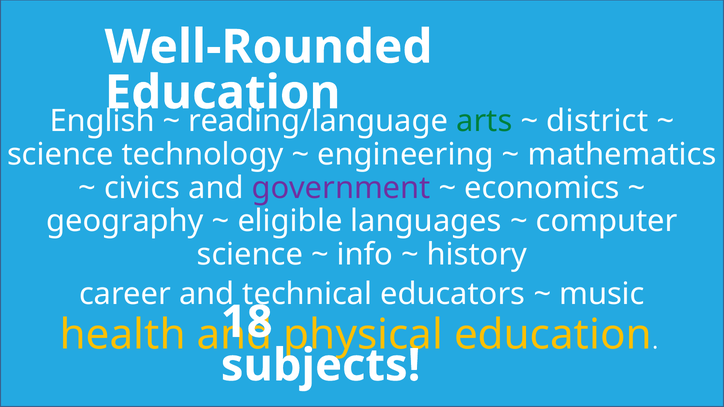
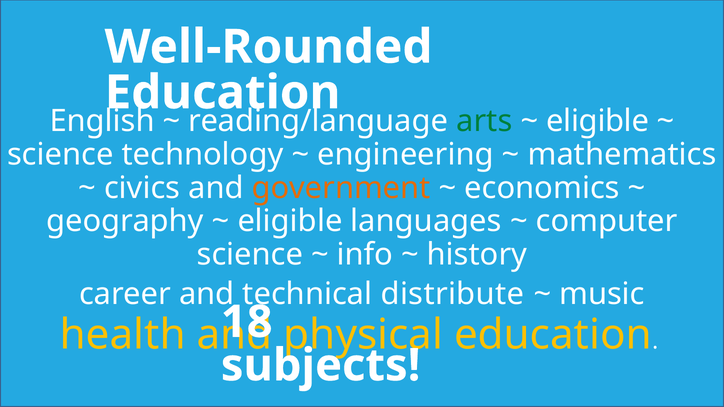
district at (597, 121): district -> eligible
government colour: purple -> orange
educators: educators -> distribute
